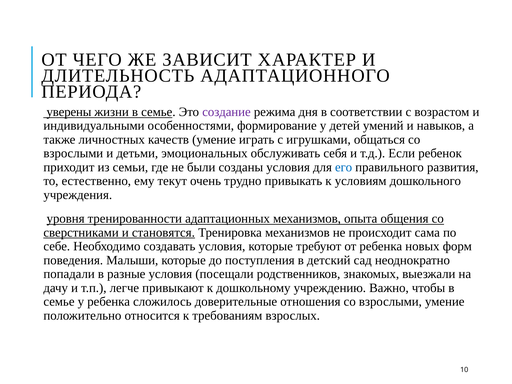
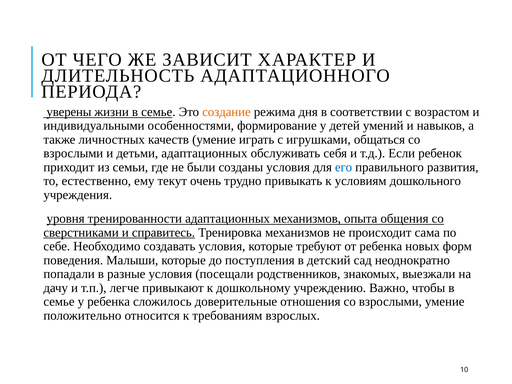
создание colour: purple -> orange
детьми эмоциональных: эмоциональных -> адаптационных
становятся: становятся -> справитесь
